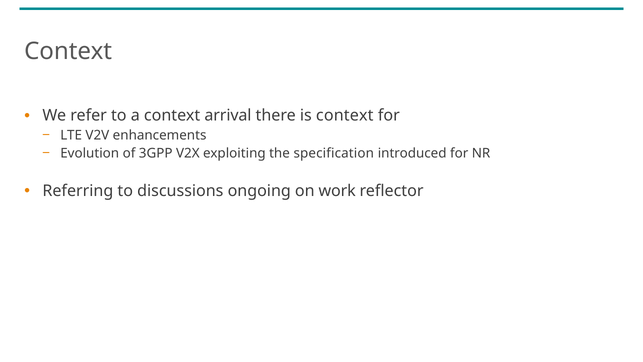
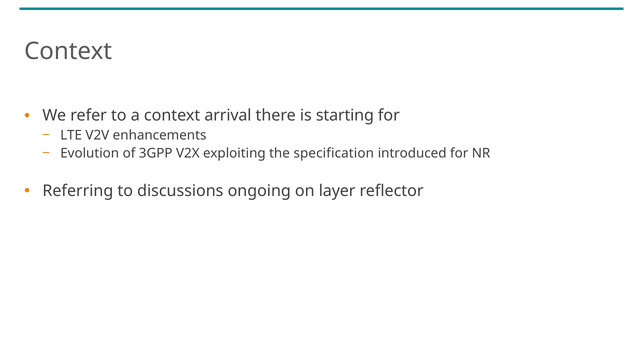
is context: context -> starting
work: work -> layer
